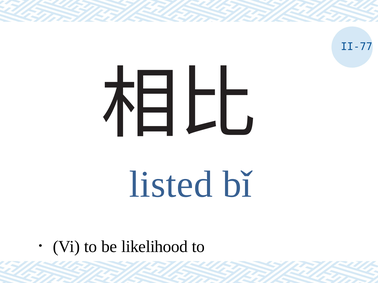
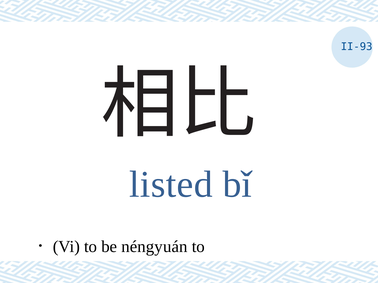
II-77: II-77 -> II-93
likelihood: likelihood -> néngyuán
